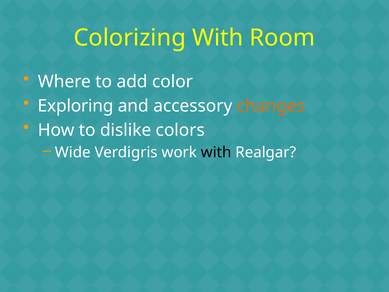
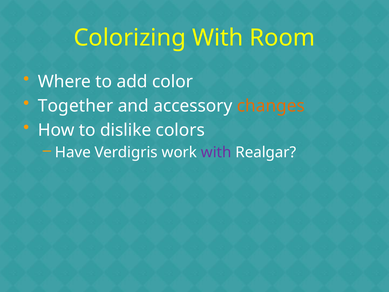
Exploring: Exploring -> Together
Wide: Wide -> Have
with at (216, 152) colour: black -> purple
